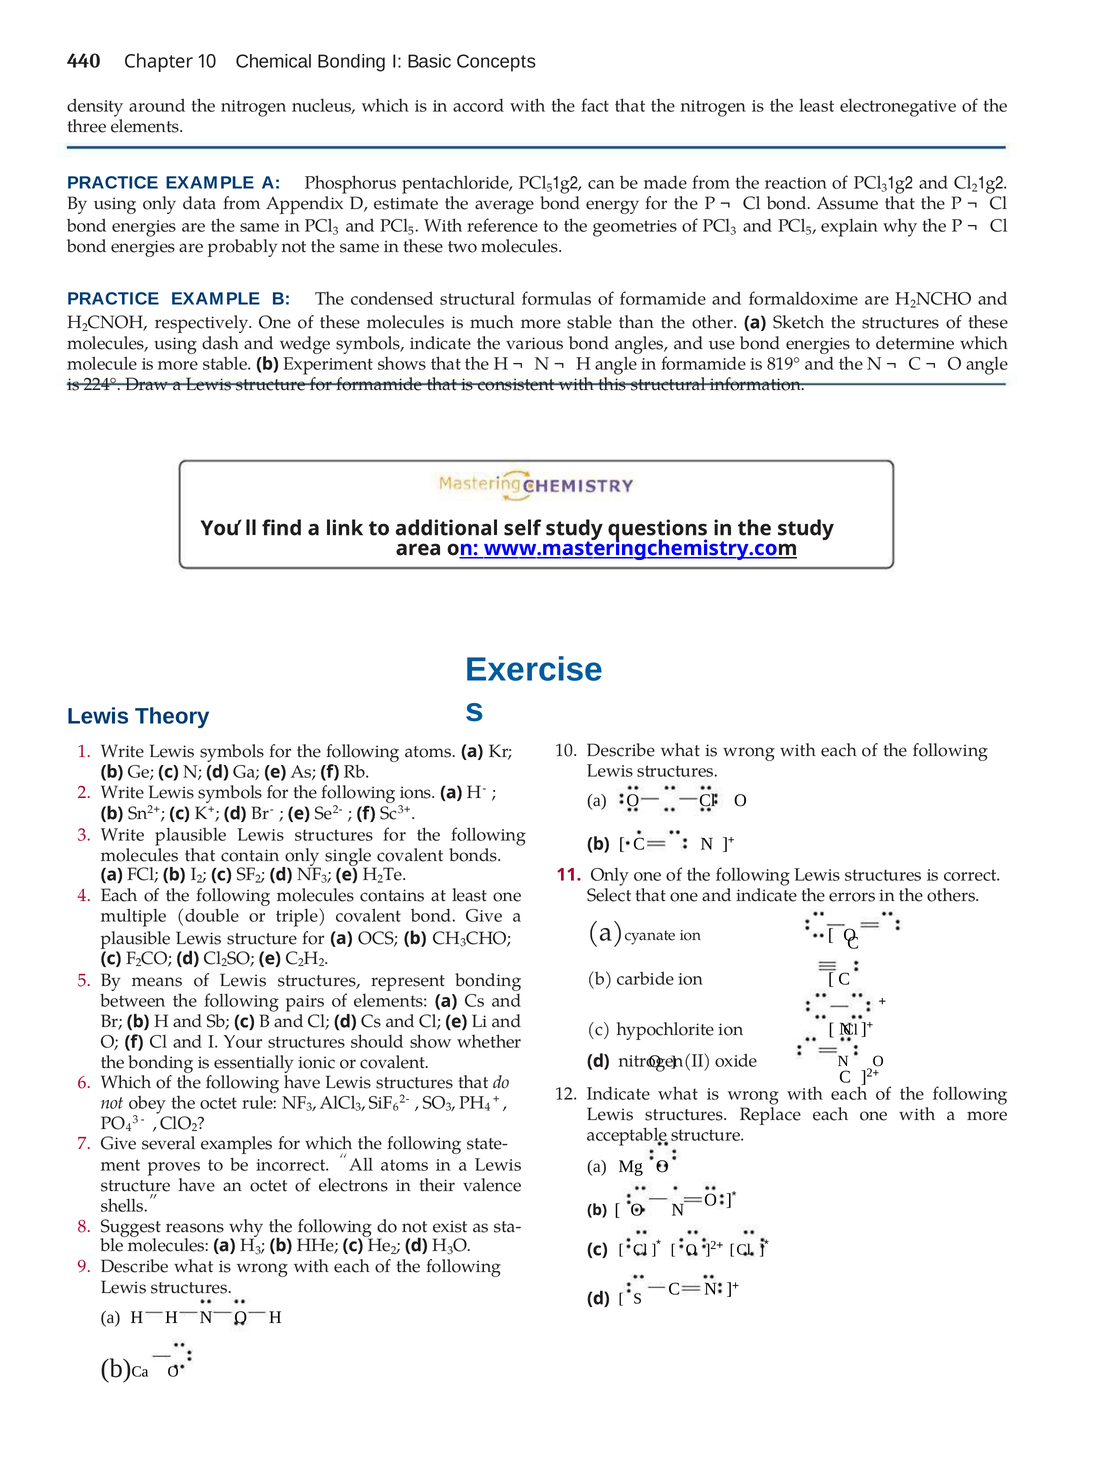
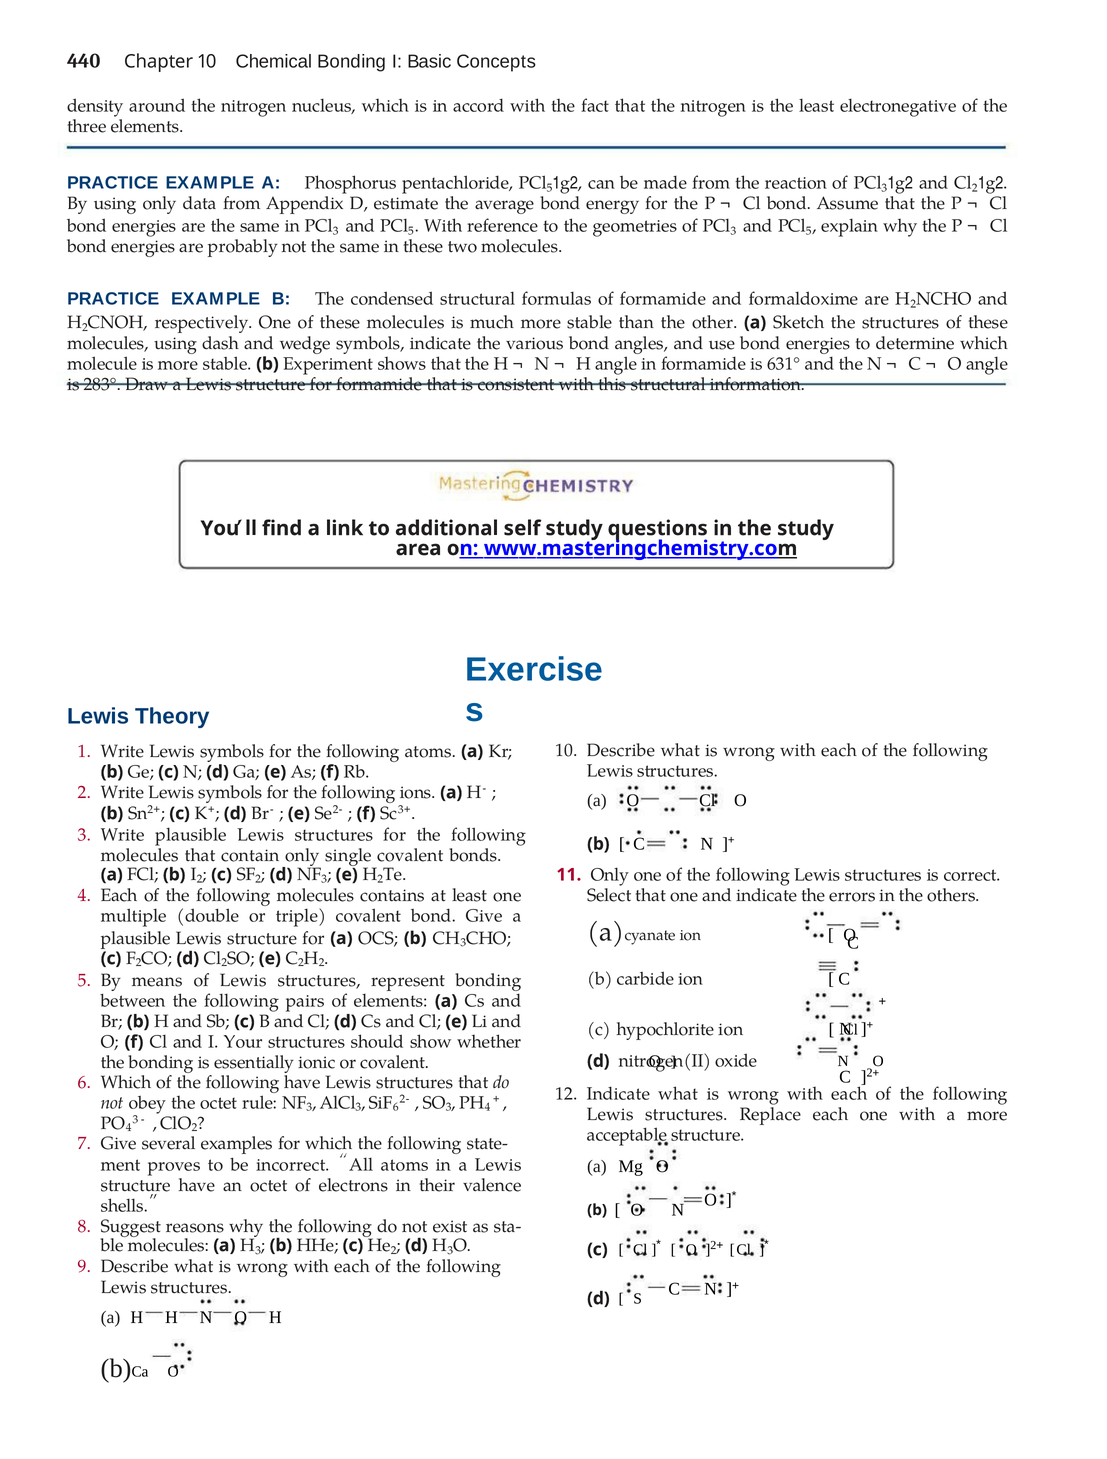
819°: 819° -> 631°
224°: 224° -> 283°
